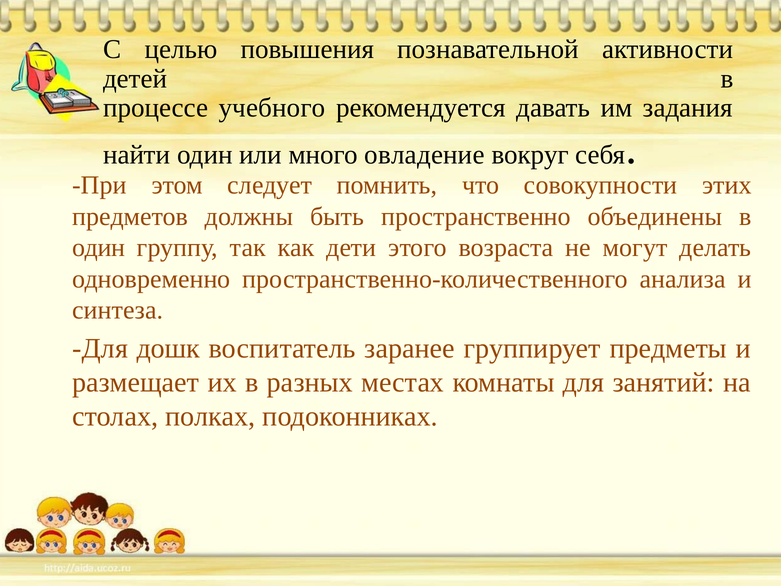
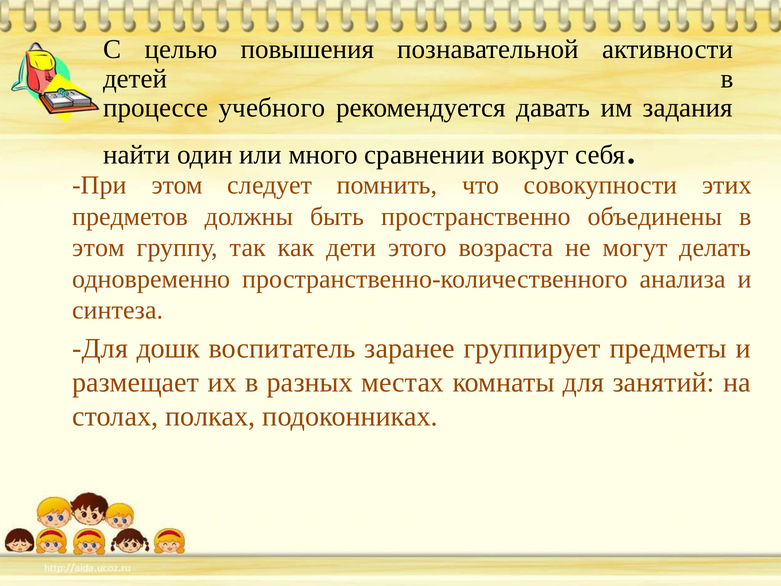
овладение: овладение -> сравнении
один at (99, 248): один -> этом
